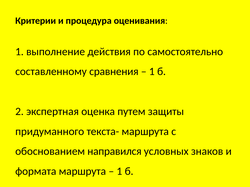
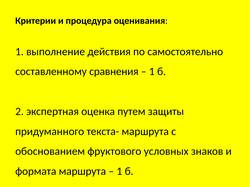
направился: направился -> фруктового
